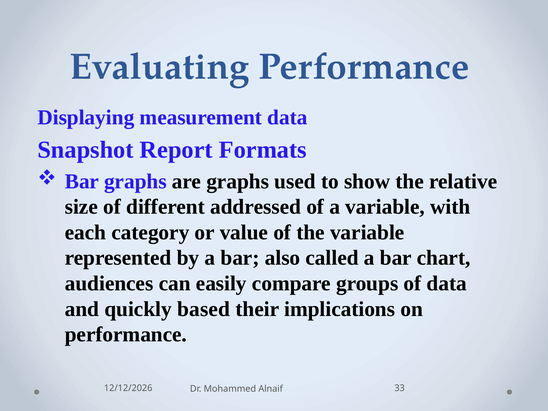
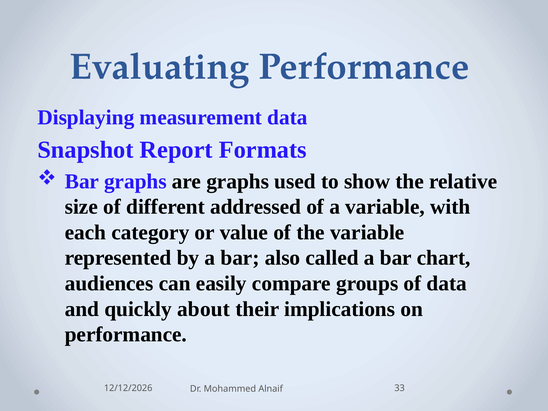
based: based -> about
